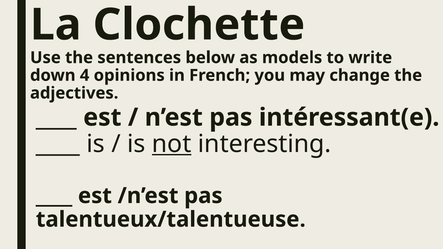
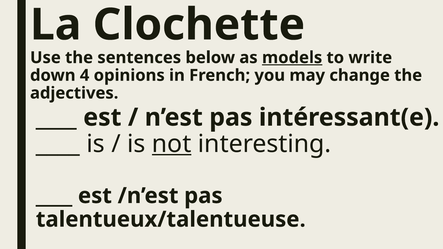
models underline: none -> present
